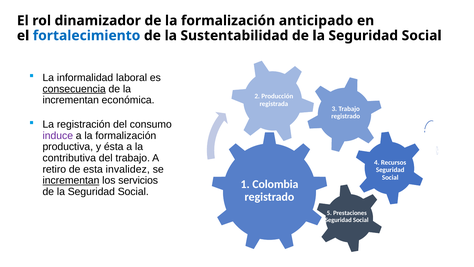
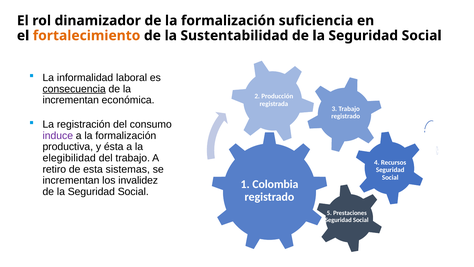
anticipado: anticipado -> suficiencia
fortalecimiento colour: blue -> orange
contributiva: contributiva -> elegibilidad
invalidez: invalidez -> sistemas
incrementan at (71, 180) underline: present -> none
servicios: servicios -> invalidez
